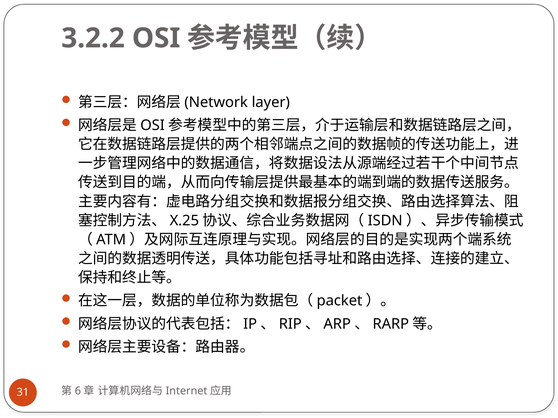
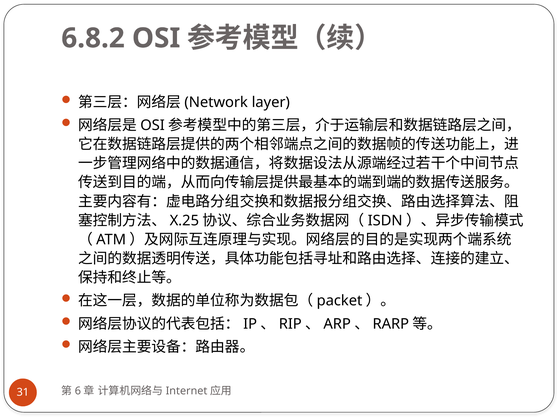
3.2.2: 3.2.2 -> 6.8.2
